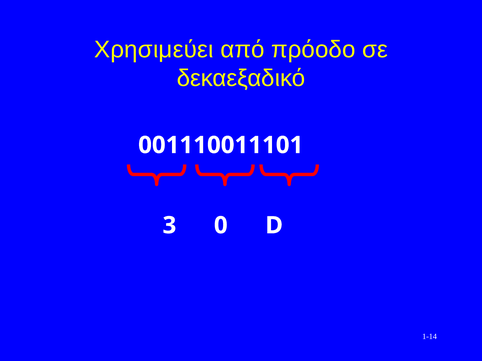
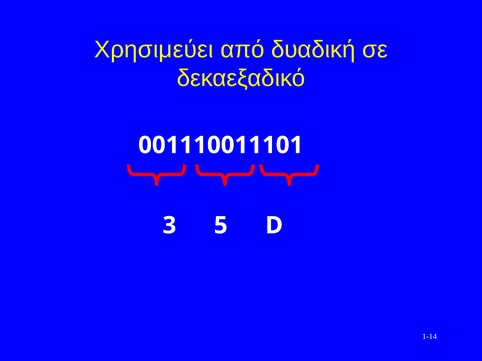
πρόοδο: πρόοδο -> δυαδική
0: 0 -> 5
